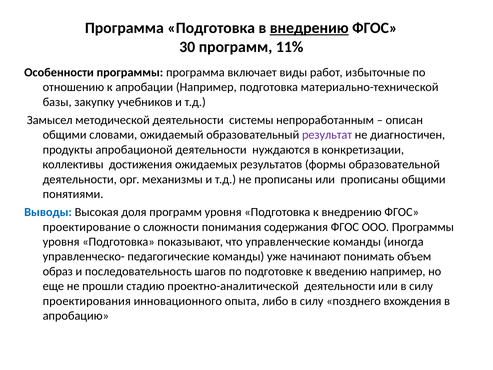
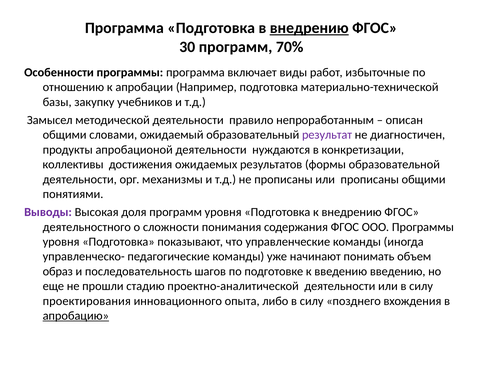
11%: 11% -> 70%
системы: системы -> правило
Выводы colour: blue -> purple
проектирование: проектирование -> деятельностного
введению например: например -> введению
апробацию underline: none -> present
